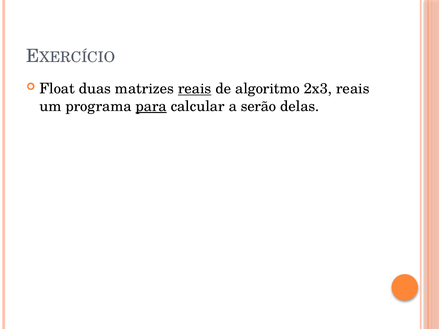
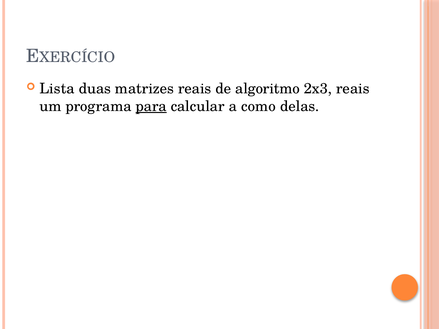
Float: Float -> Lista
reais at (195, 89) underline: present -> none
serão: serão -> como
